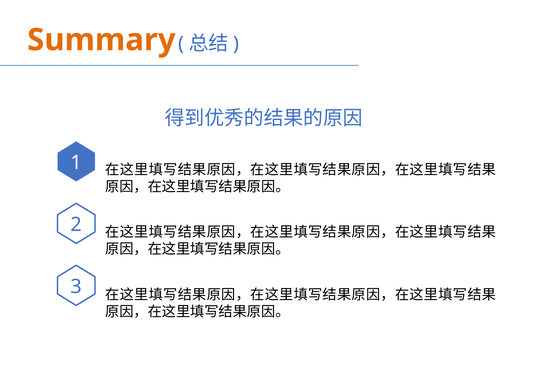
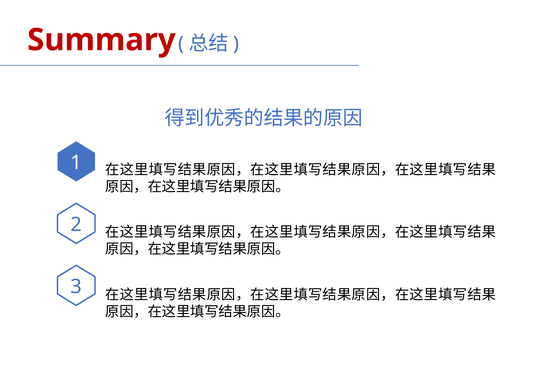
Summary colour: orange -> red
